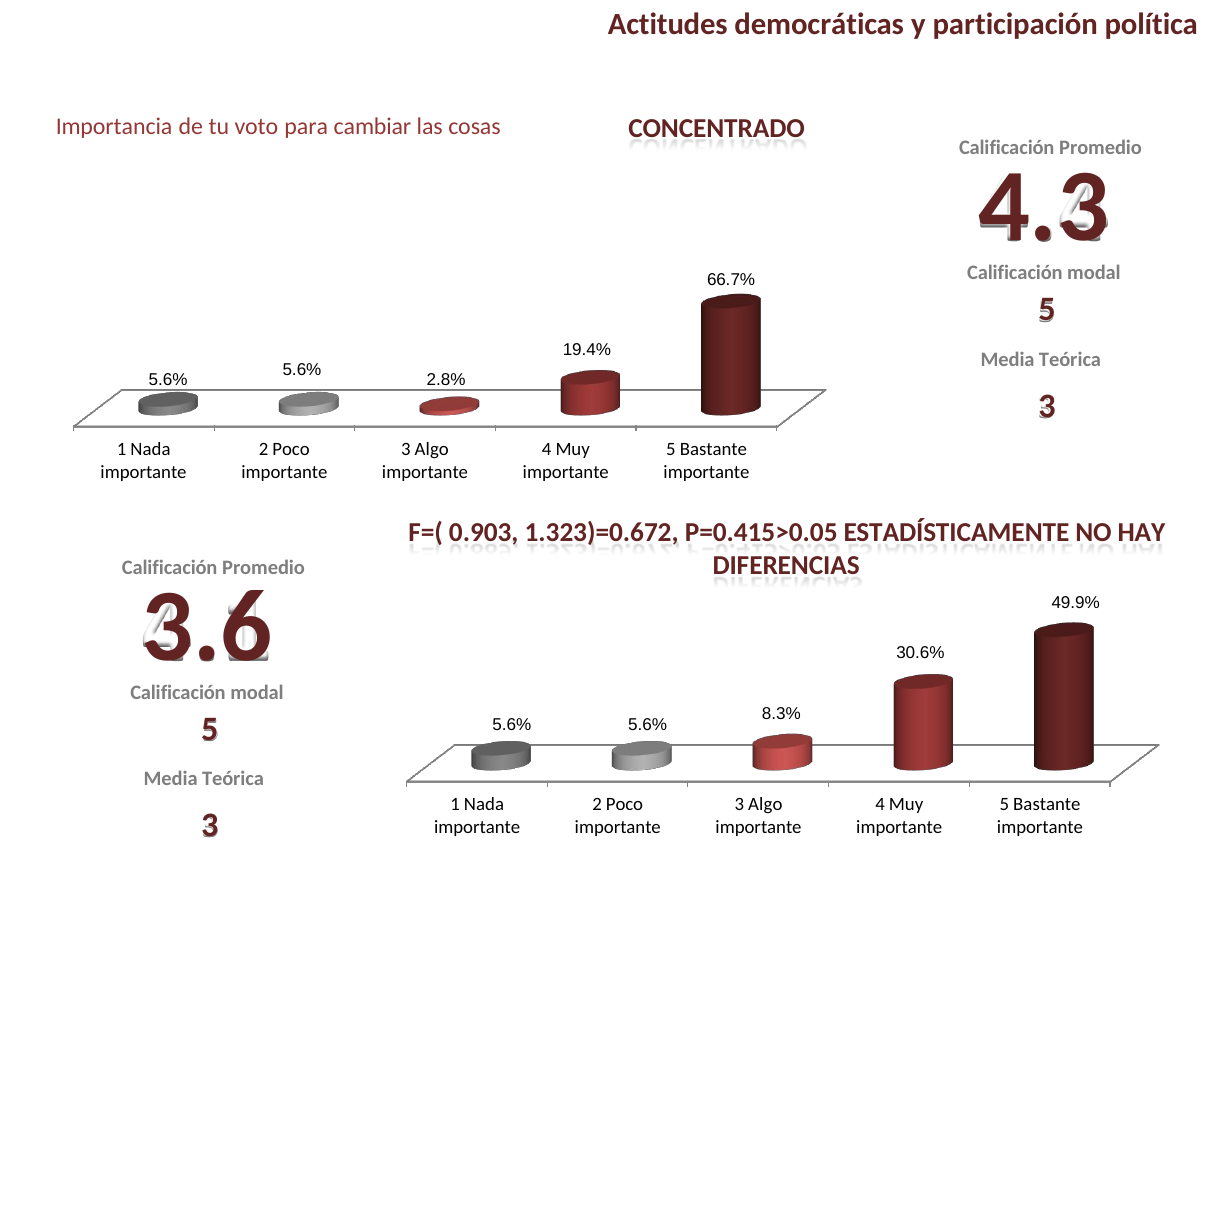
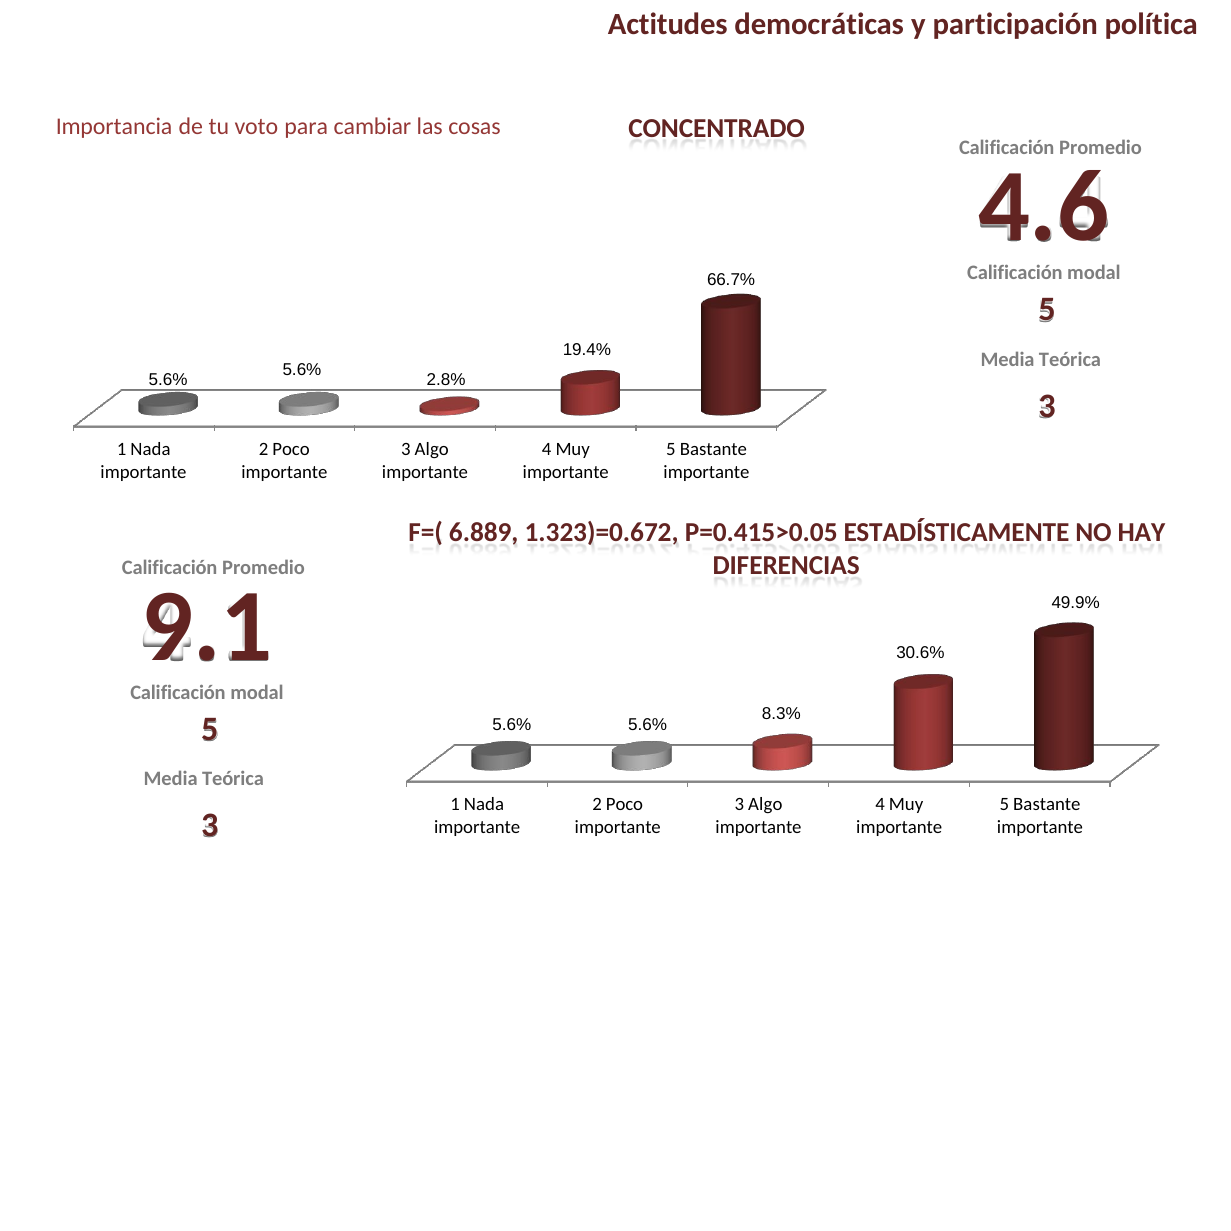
4.3: 4.3 -> 4.6
0.903: 0.903 -> 6.889
3.6: 3.6 -> 9.1
